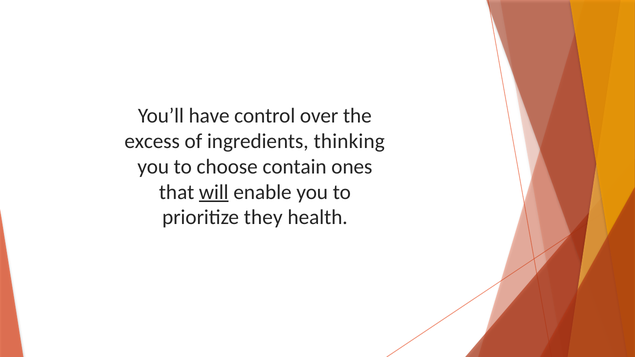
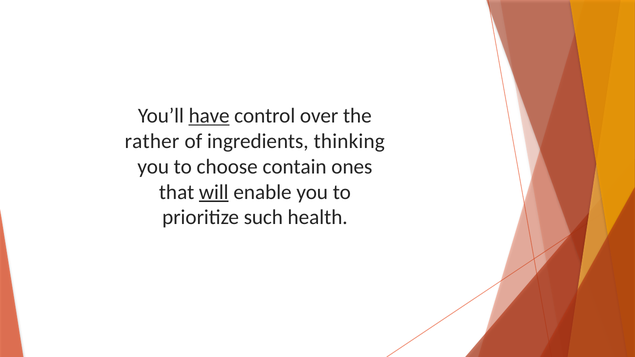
have underline: none -> present
excess: excess -> rather
they: they -> such
